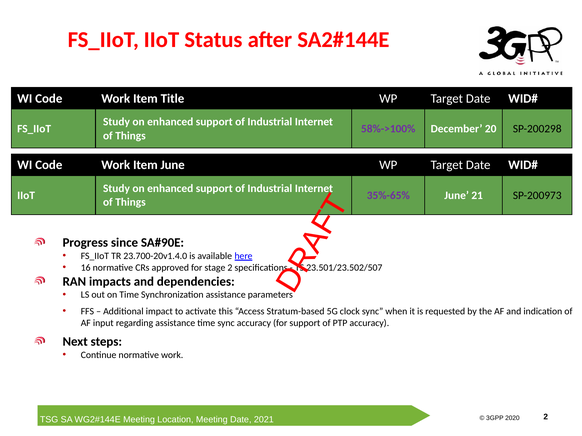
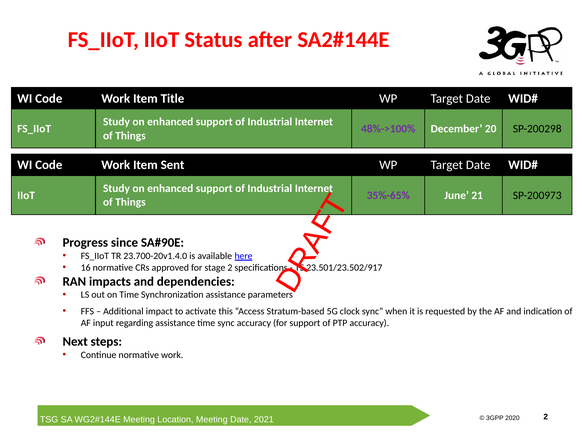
58%->100%: 58%->100% -> 48%->100%
Item June: June -> Sent
23.501/23.502/507: 23.501/23.502/507 -> 23.501/23.502/917
